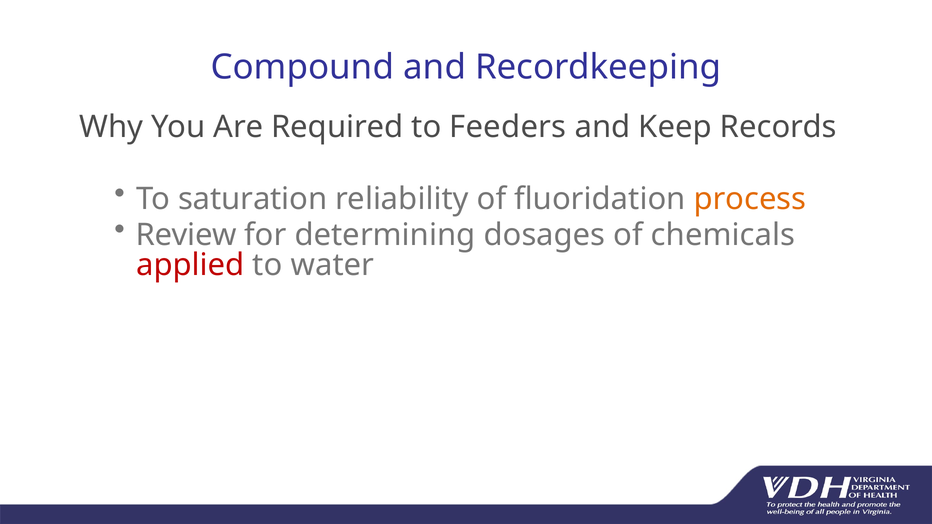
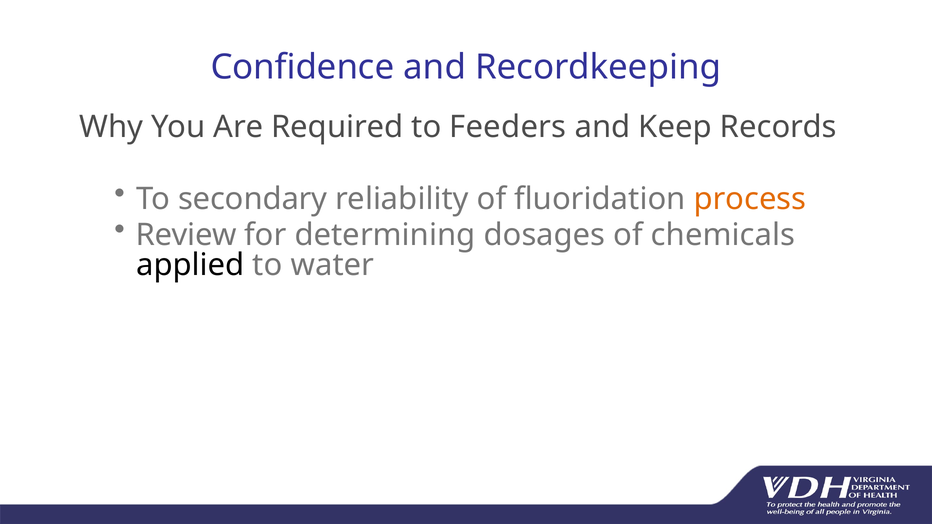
Compound: Compound -> Confidence
saturation: saturation -> secondary
applied colour: red -> black
